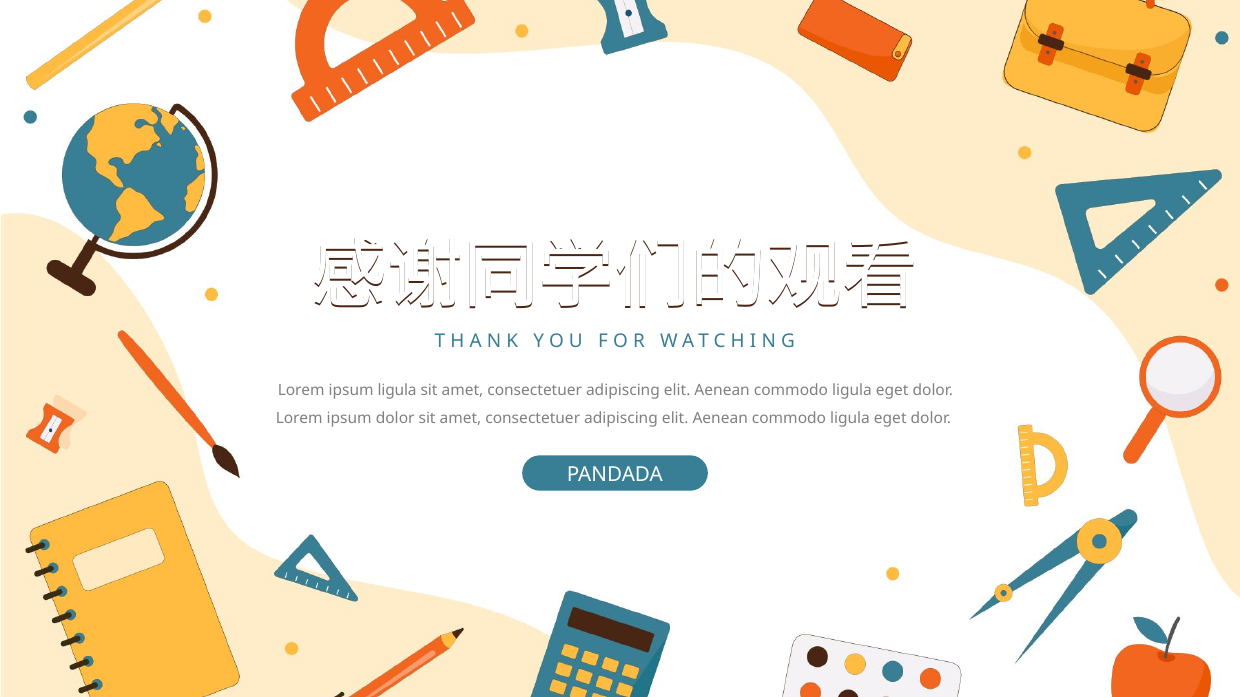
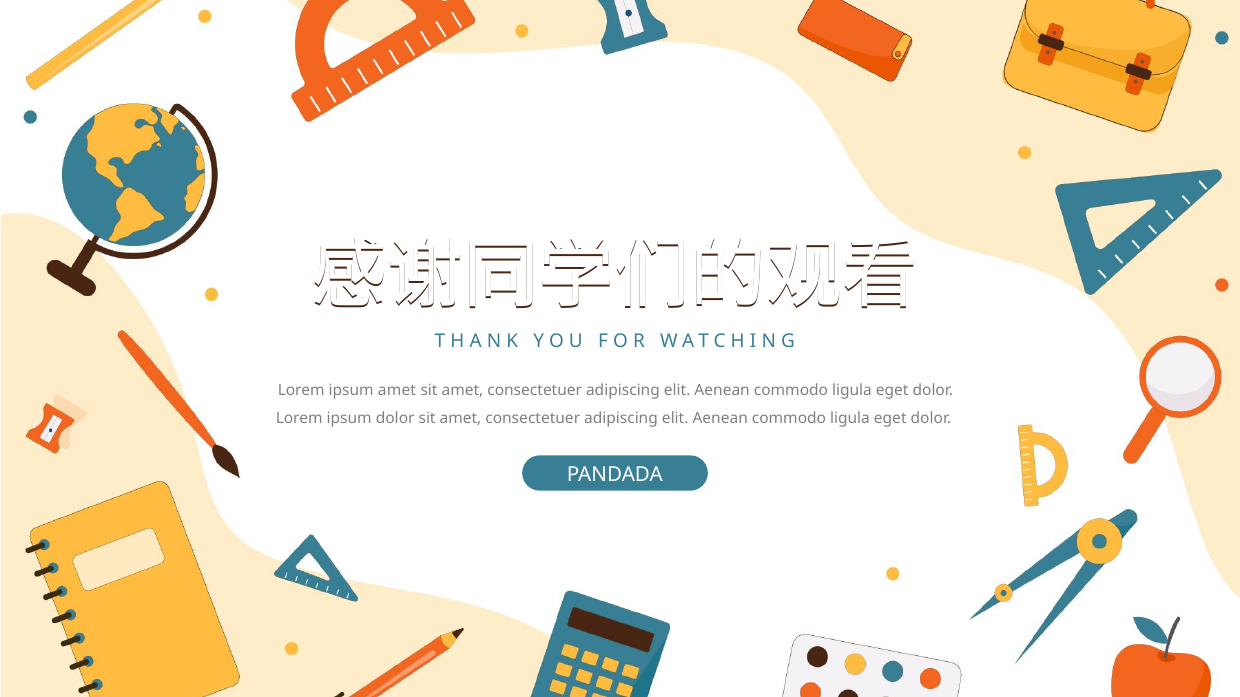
ipsum ligula: ligula -> amet
